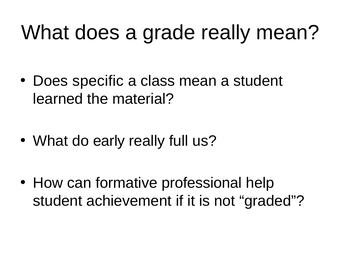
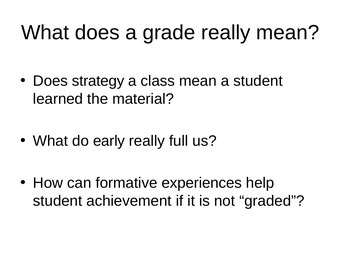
specific: specific -> strategy
professional: professional -> experiences
